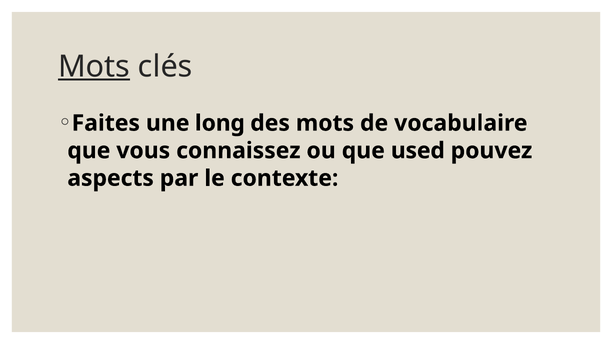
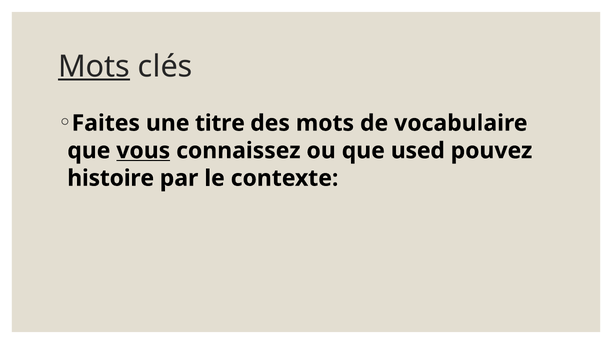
long: long -> titre
vous underline: none -> present
aspects: aspects -> histoire
